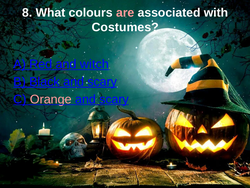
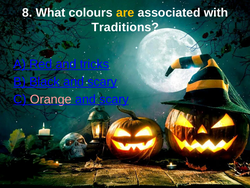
are colour: pink -> yellow
Costumes: Costumes -> Traditions
witch: witch -> tricks
